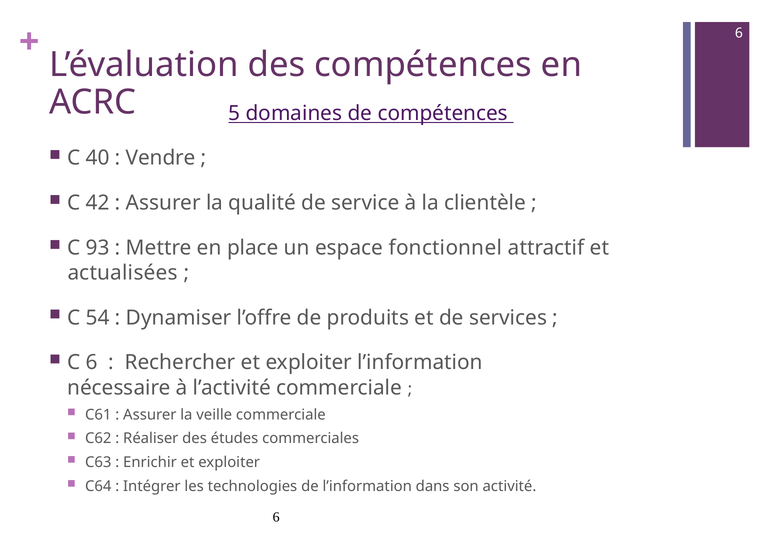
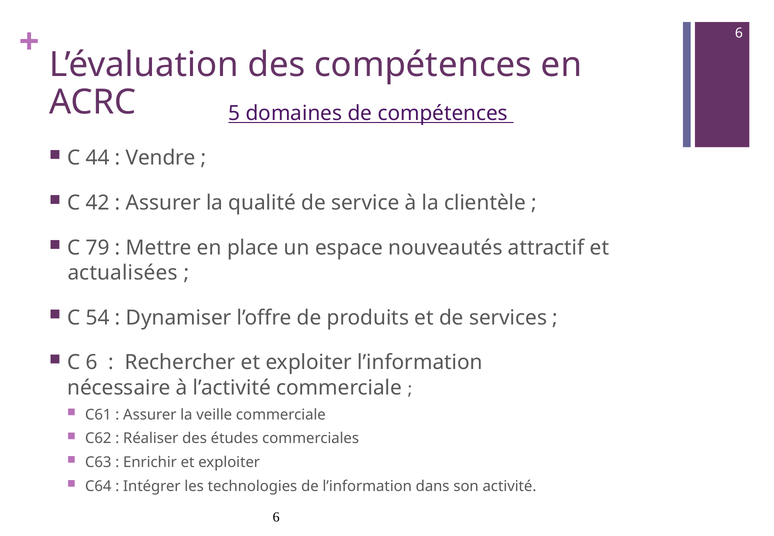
40: 40 -> 44
93: 93 -> 79
fonctionnel: fonctionnel -> nouveautés
